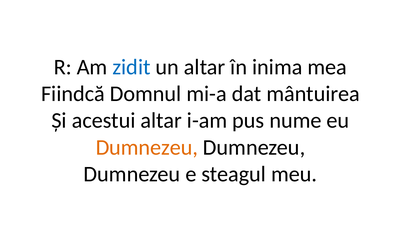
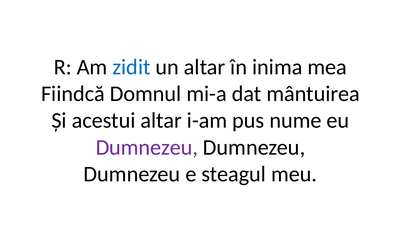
Dumnezeu at (147, 147) colour: orange -> purple
